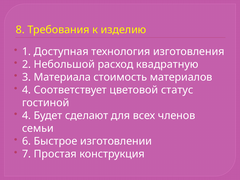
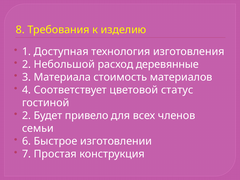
квадратную: квадратную -> деревянные
4 at (27, 116): 4 -> 2
сделают: сделают -> привело
